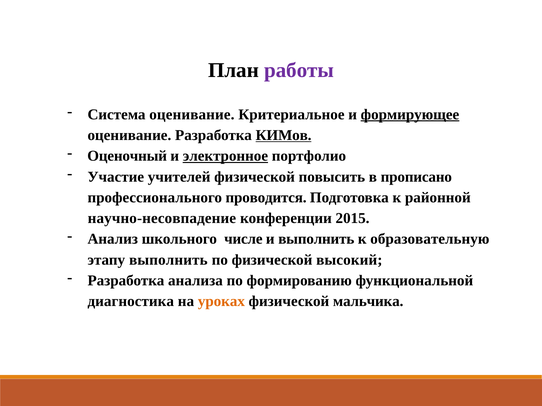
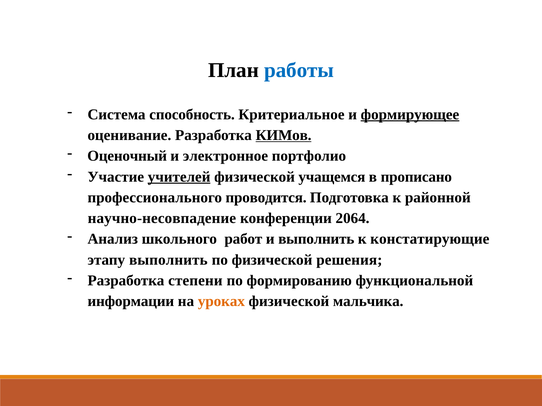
работы colour: purple -> blue
Система оценивание: оценивание -> способность
электронное underline: present -> none
учителей underline: none -> present
повысить: повысить -> учащемся
2015: 2015 -> 2064
числе: числе -> работ
образовательную: образовательную -> констатирующие
высокий: высокий -> решения
анализа: анализа -> степени
диагностика: диагностика -> информации
